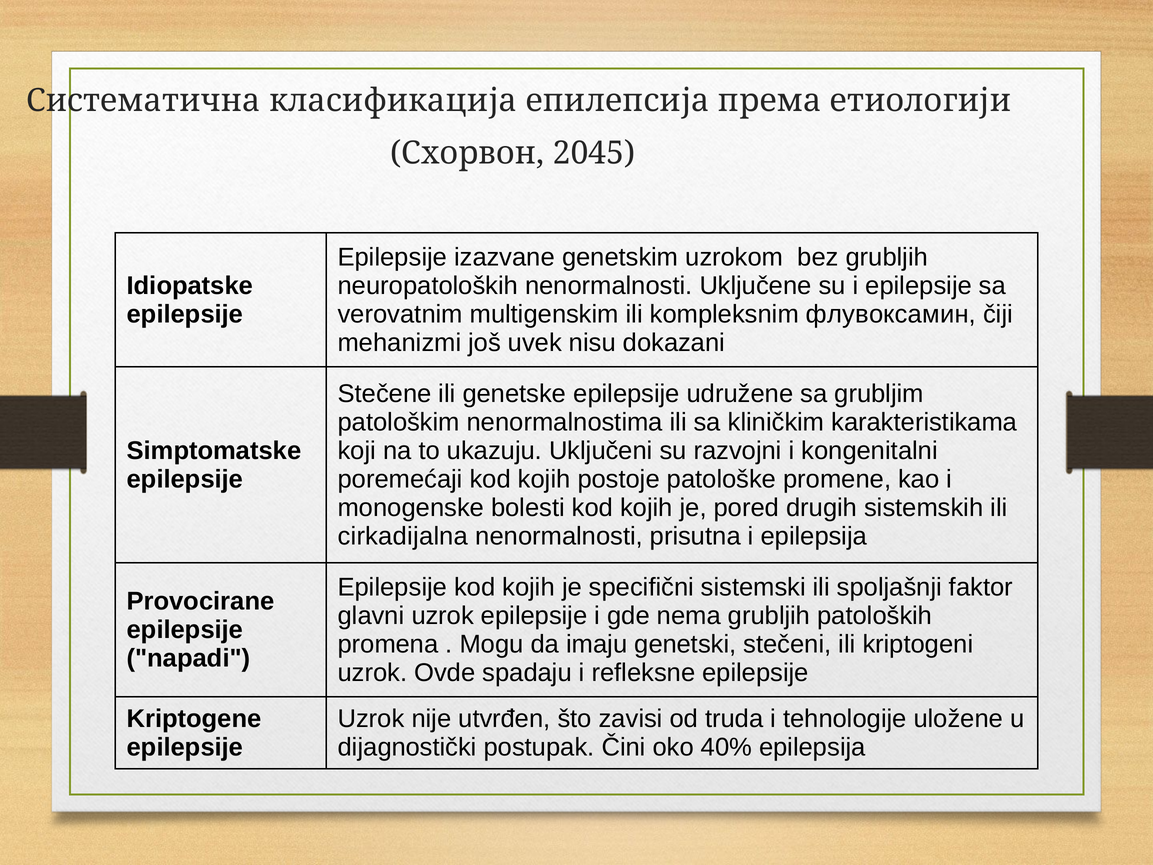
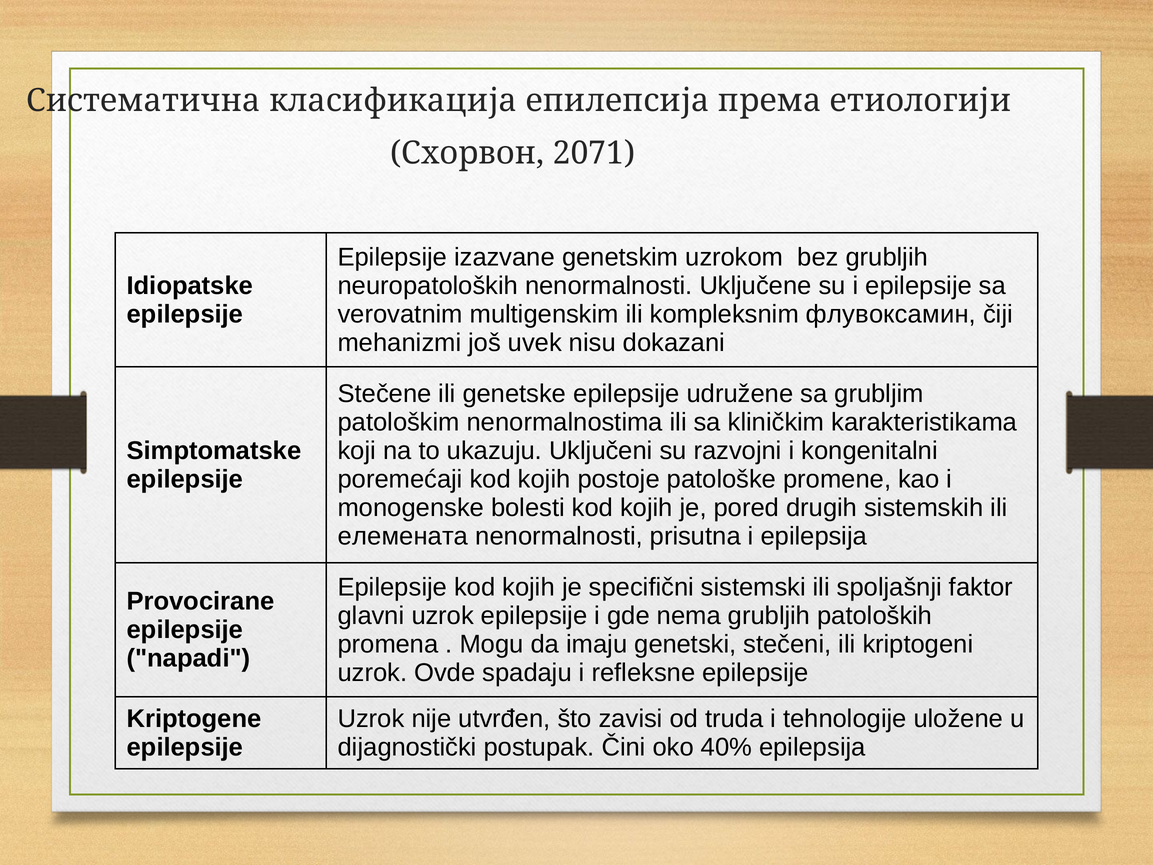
2045: 2045 -> 2071
cirkadijalna: cirkadijalna -> елемената
